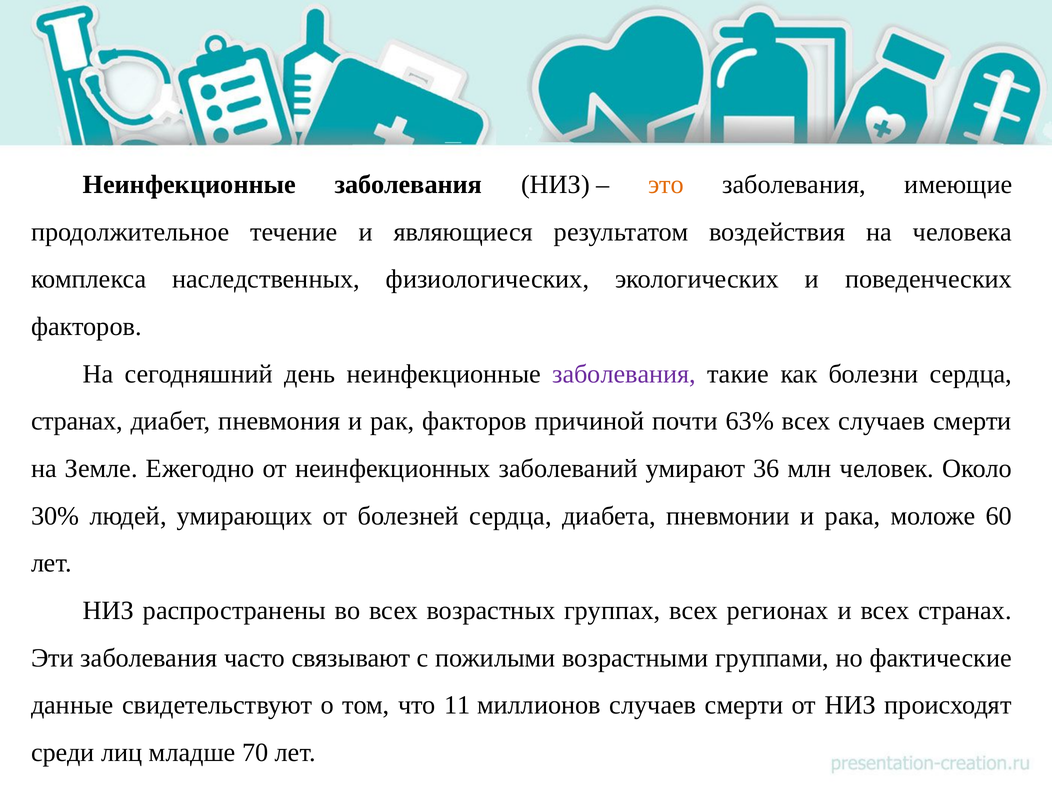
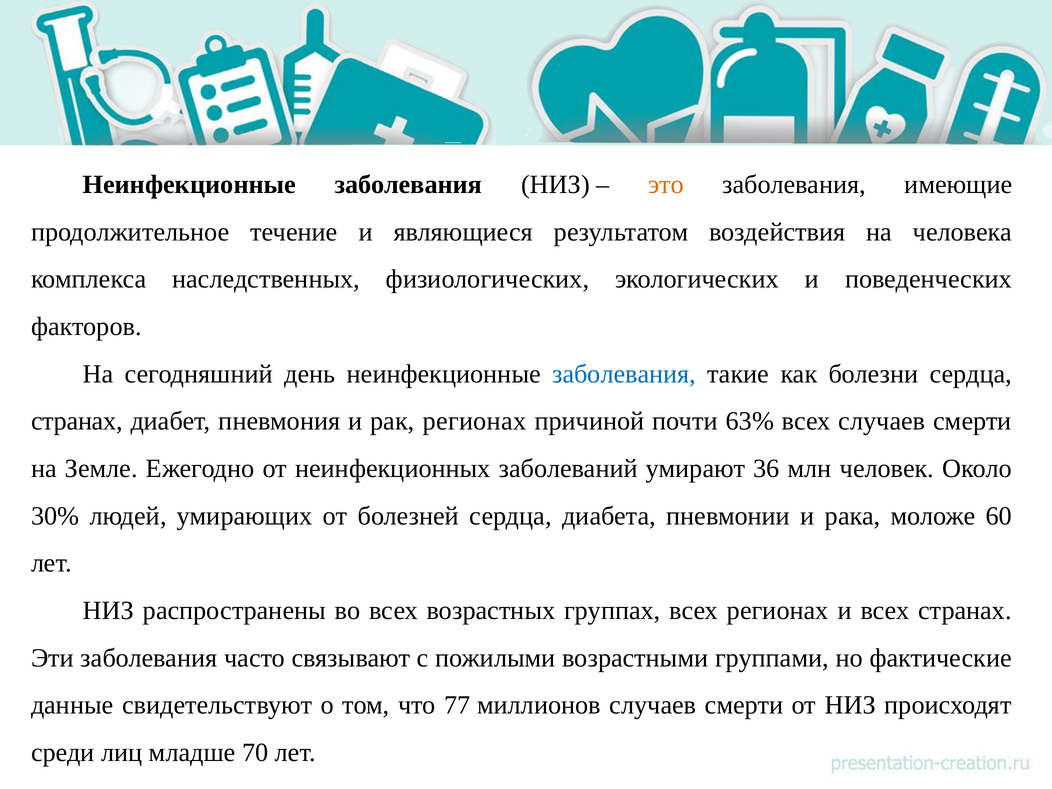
заболевания at (624, 374) colour: purple -> blue
рак факторов: факторов -> регионах
11: 11 -> 77
